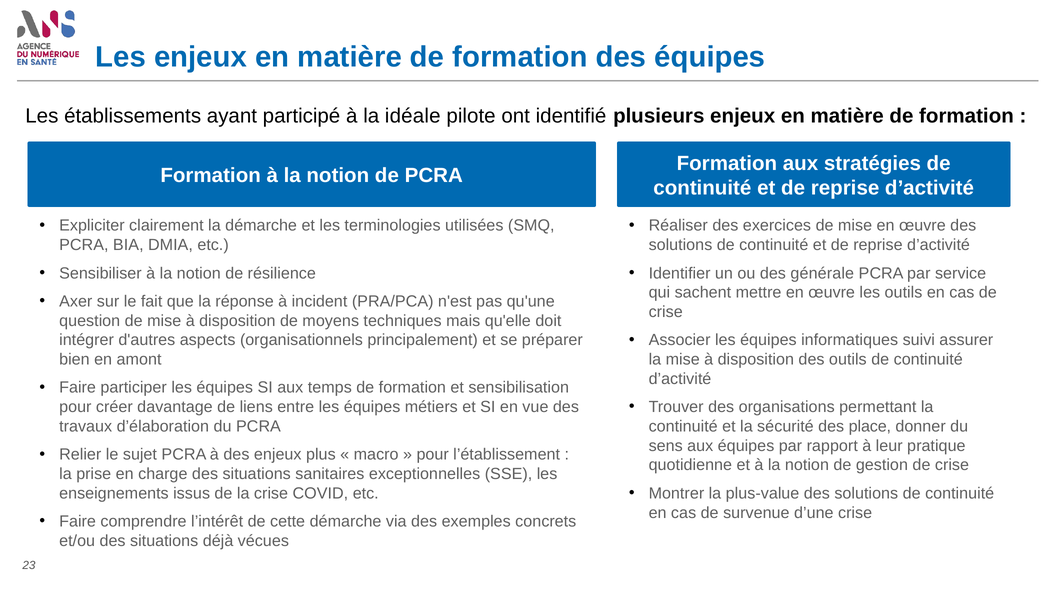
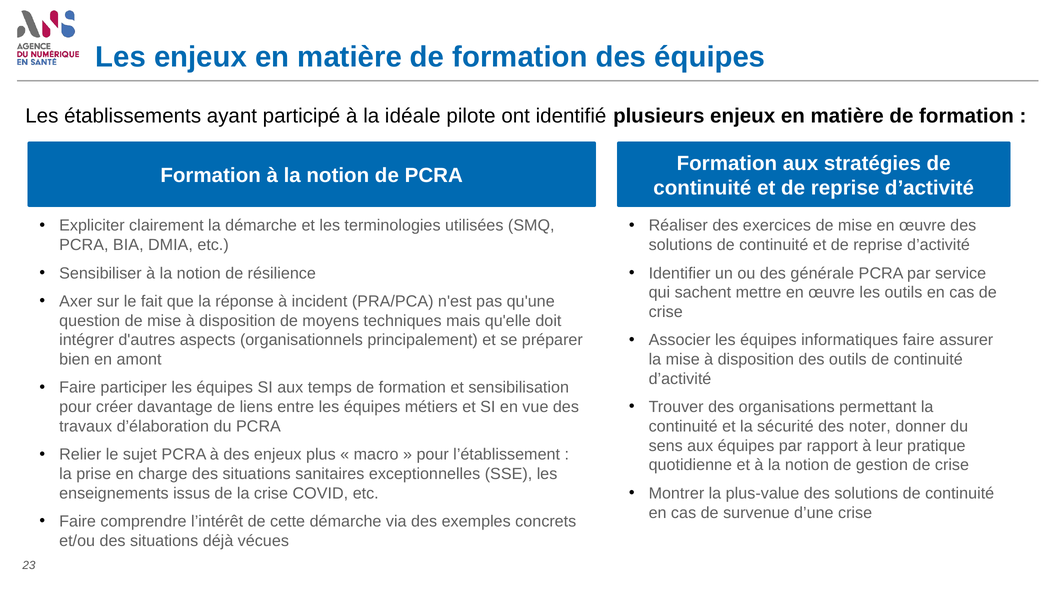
informatiques suivi: suivi -> faire
place: place -> noter
